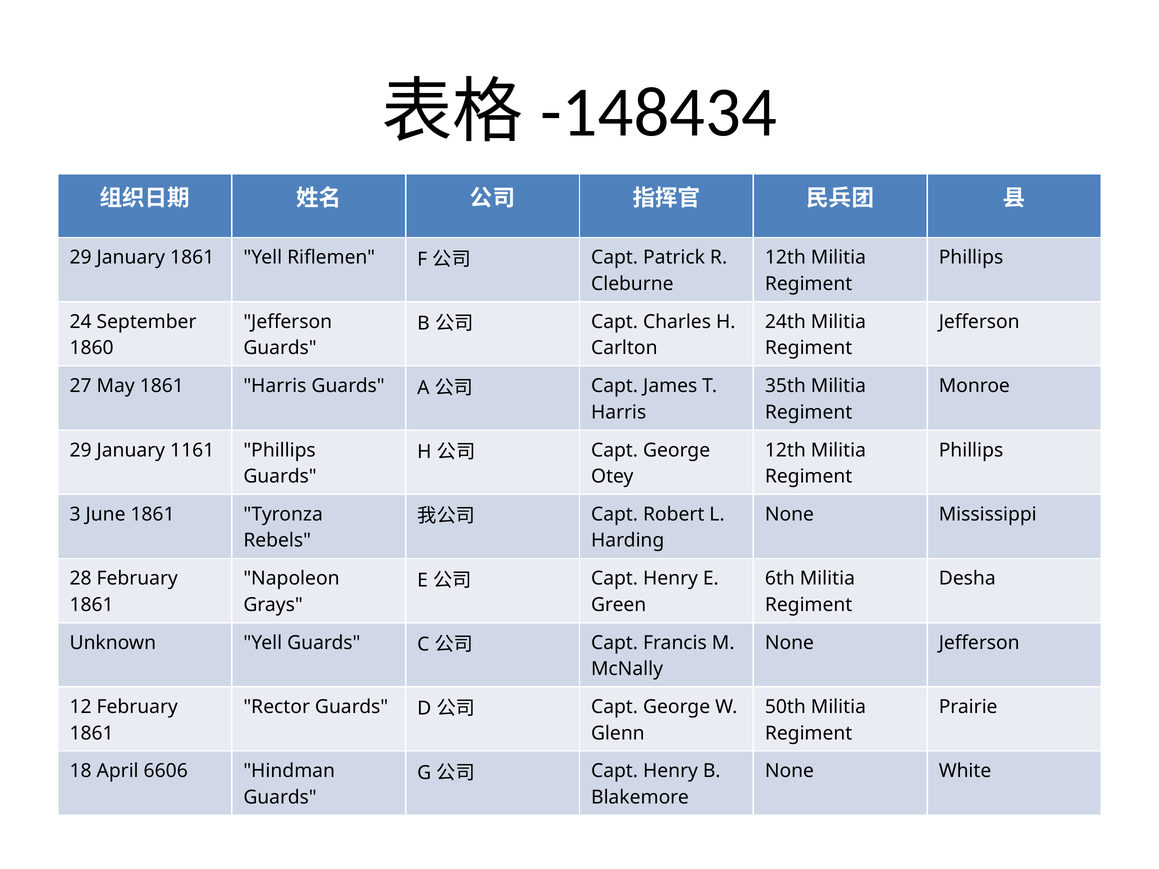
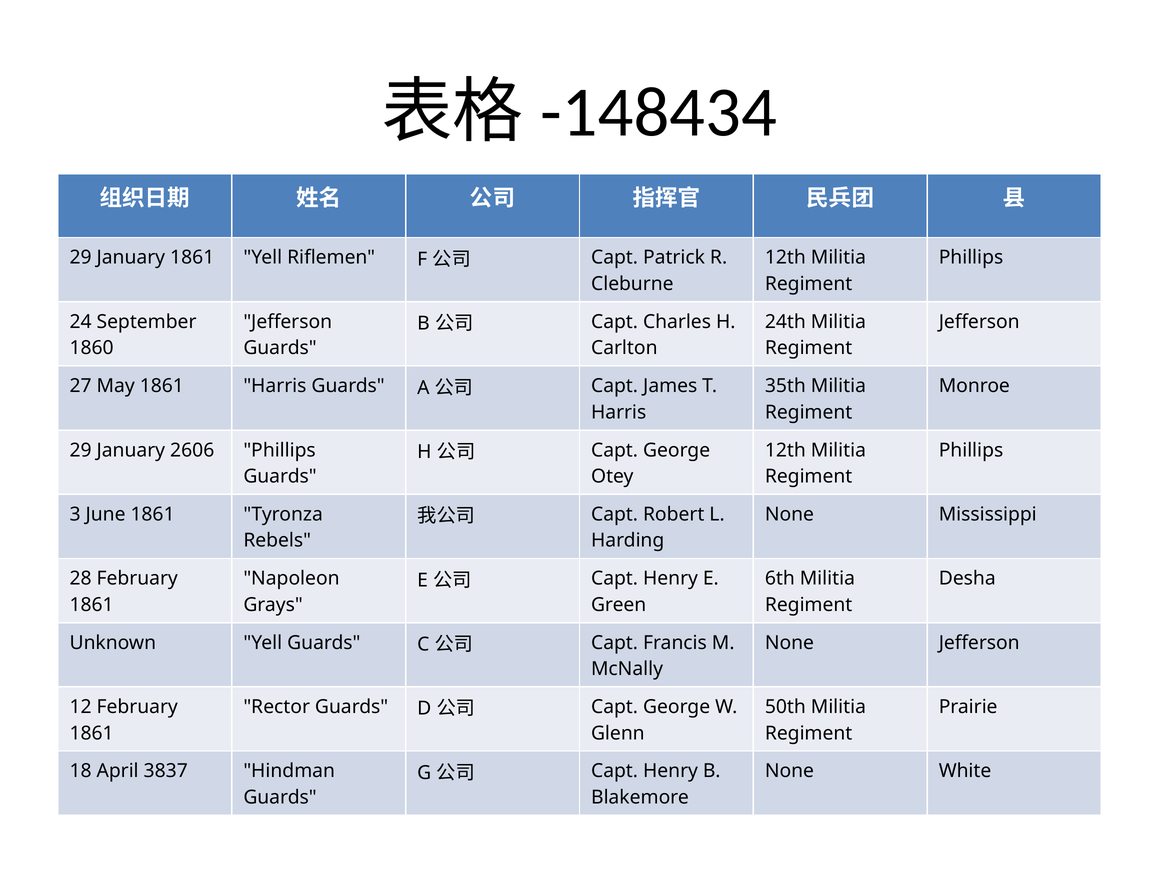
1161: 1161 -> 2606
6606: 6606 -> 3837
